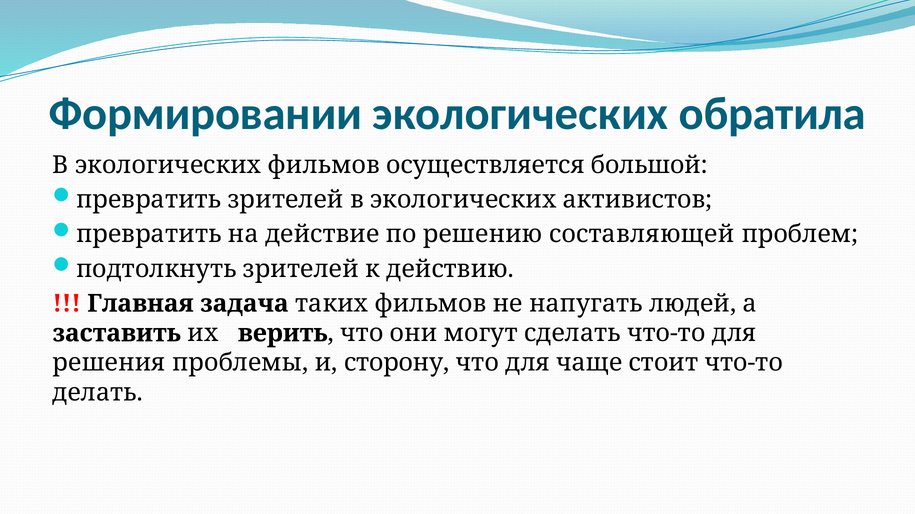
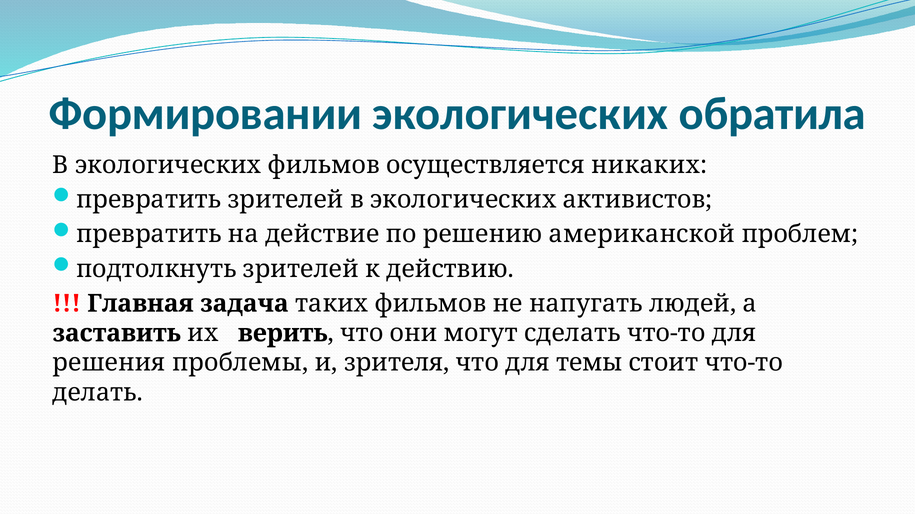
большой: большой -> никаких
составляющей: составляющей -> американской
сторону: сторону -> зрителя
чаще: чаще -> темы
